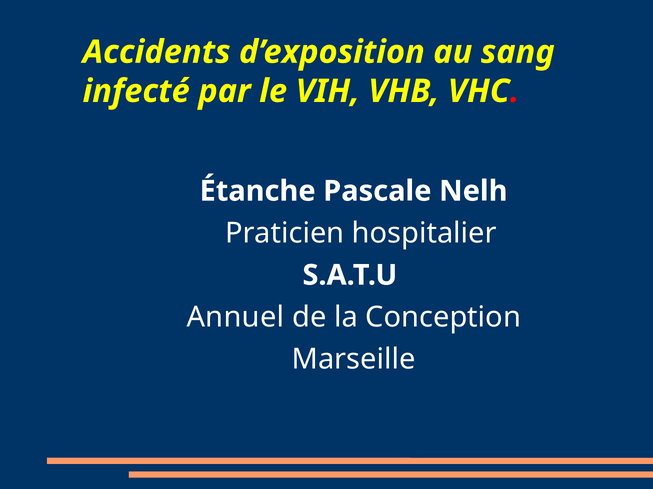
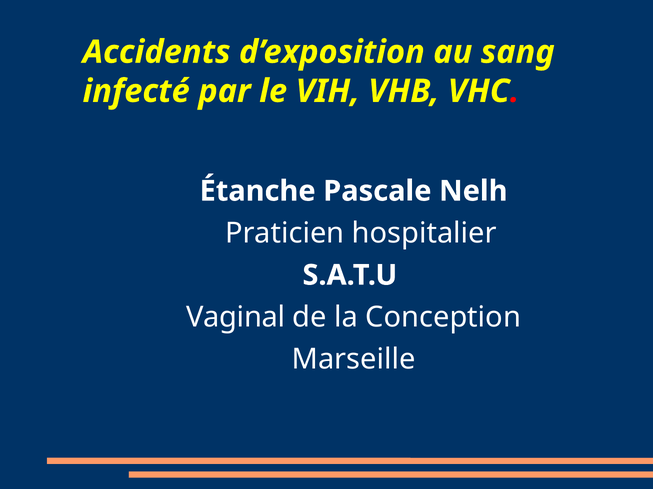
Annuel: Annuel -> Vaginal
